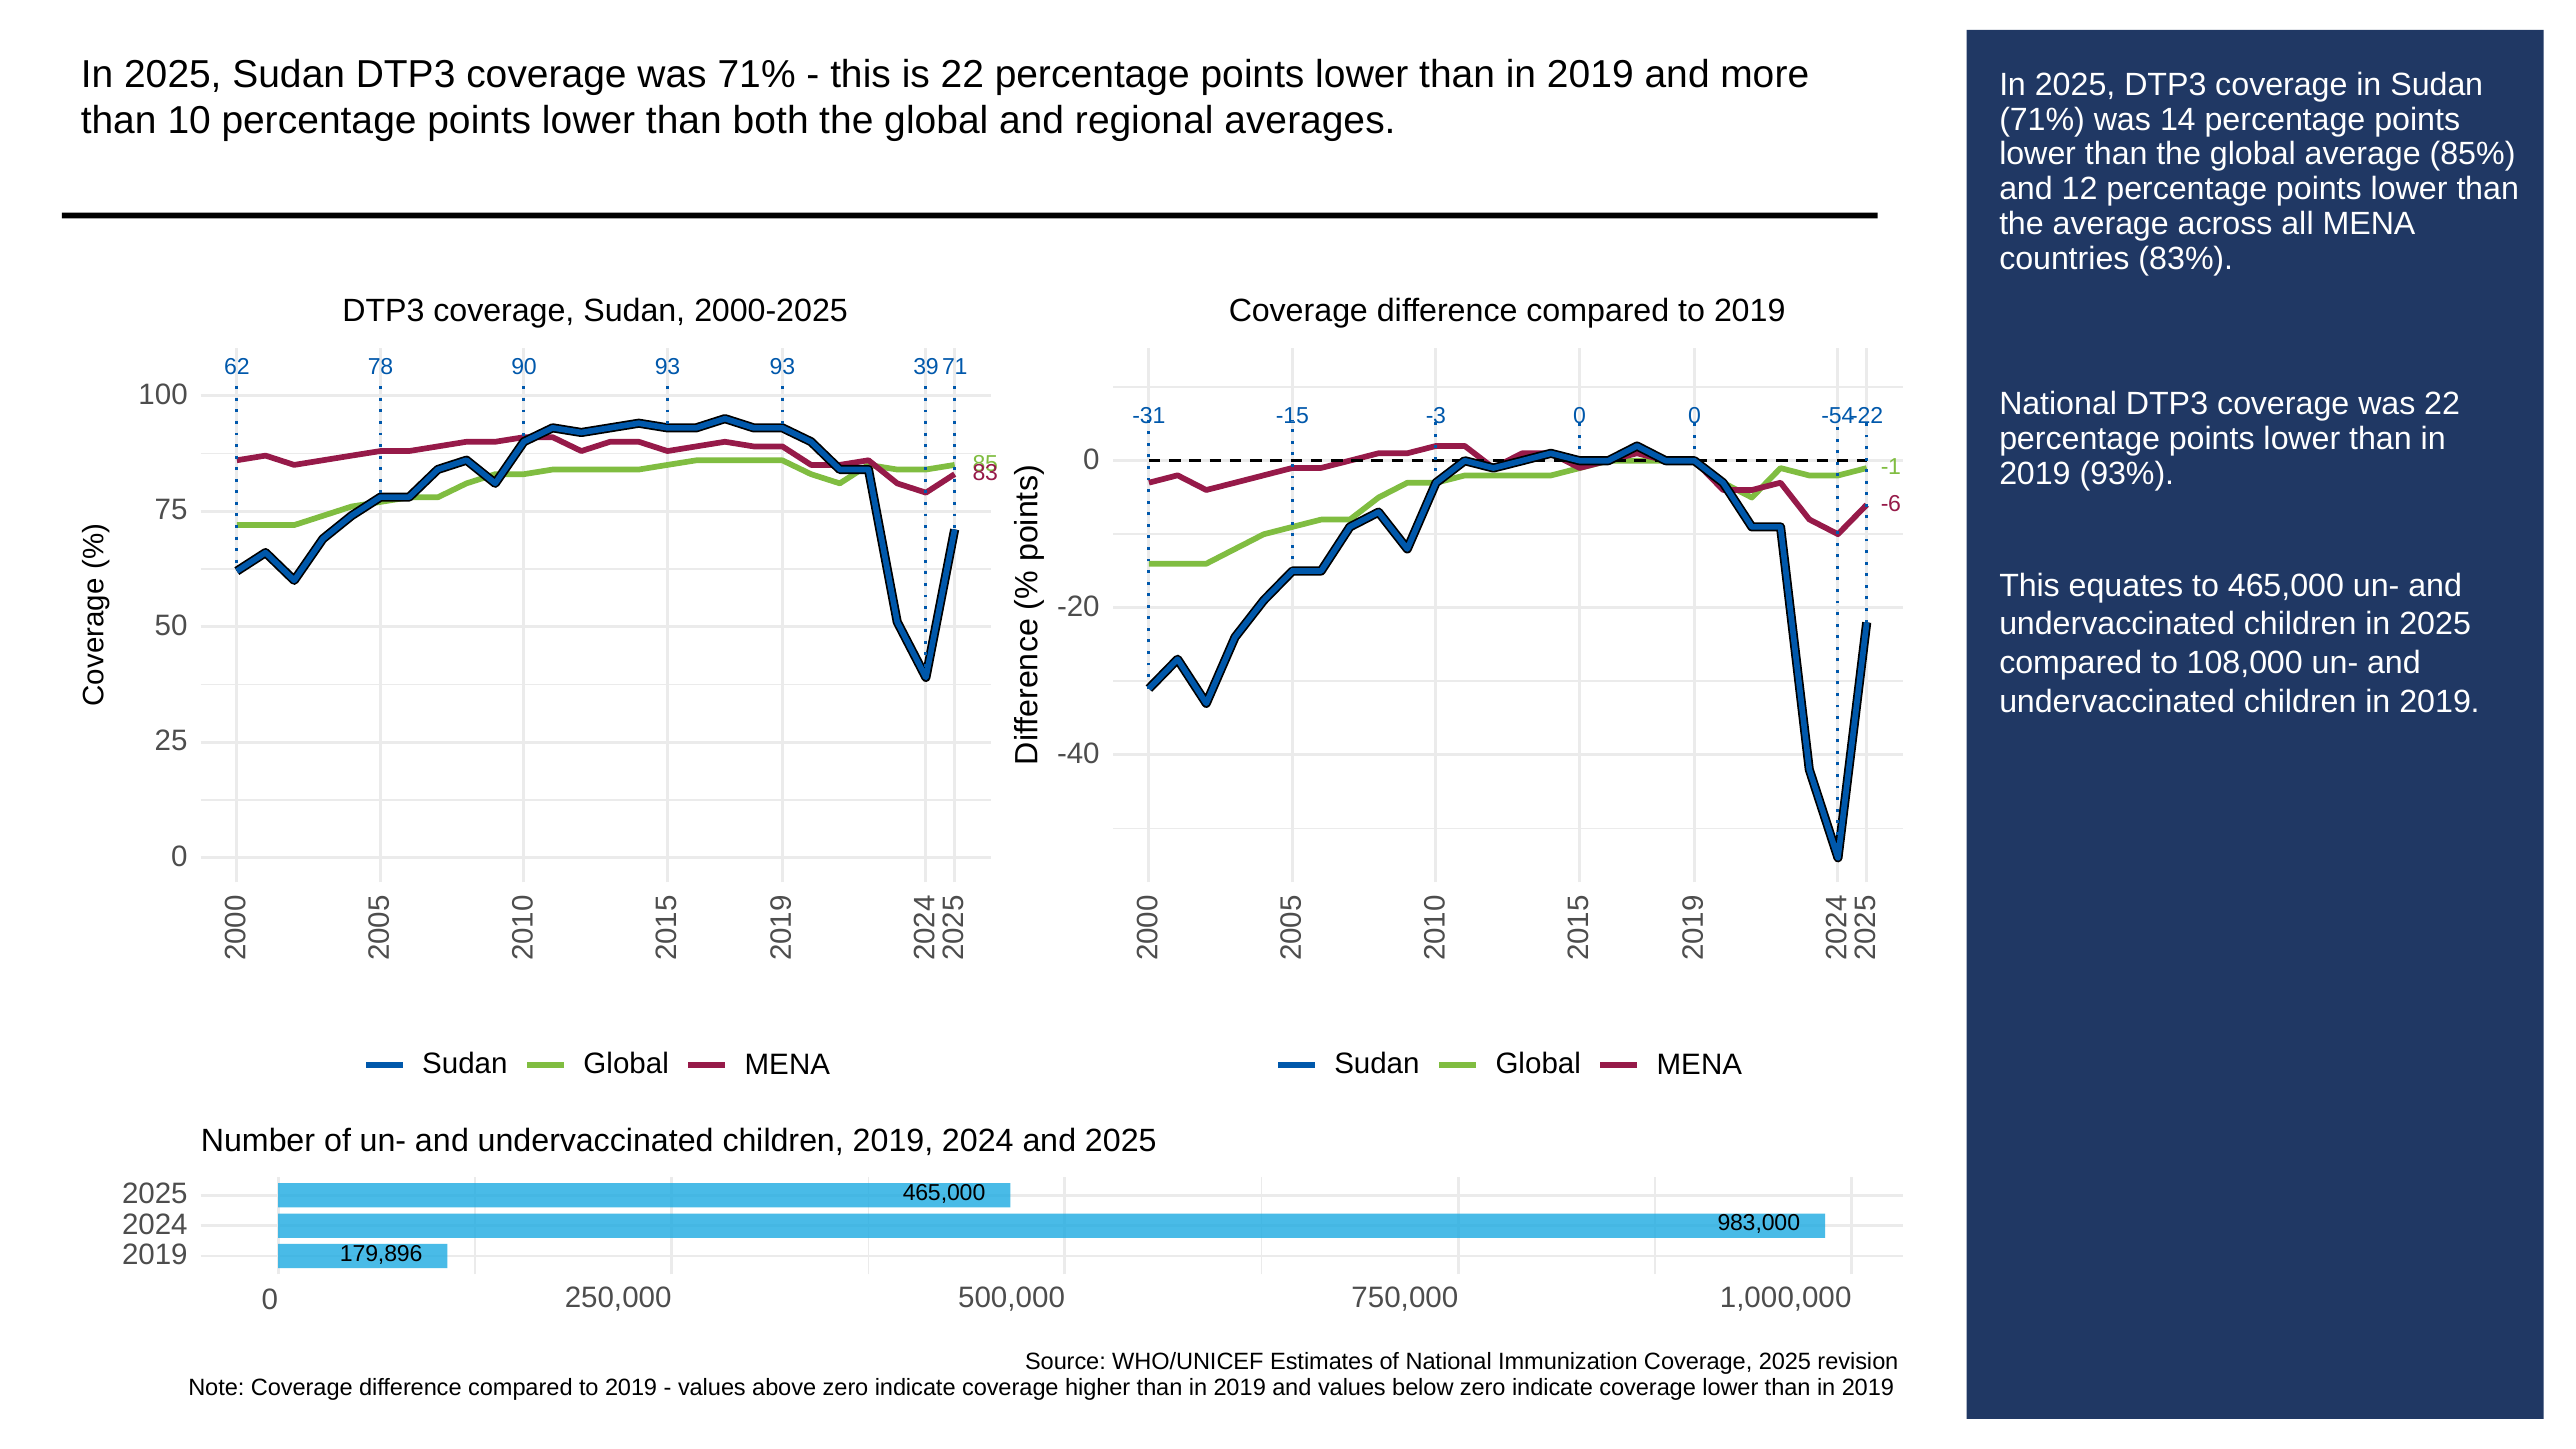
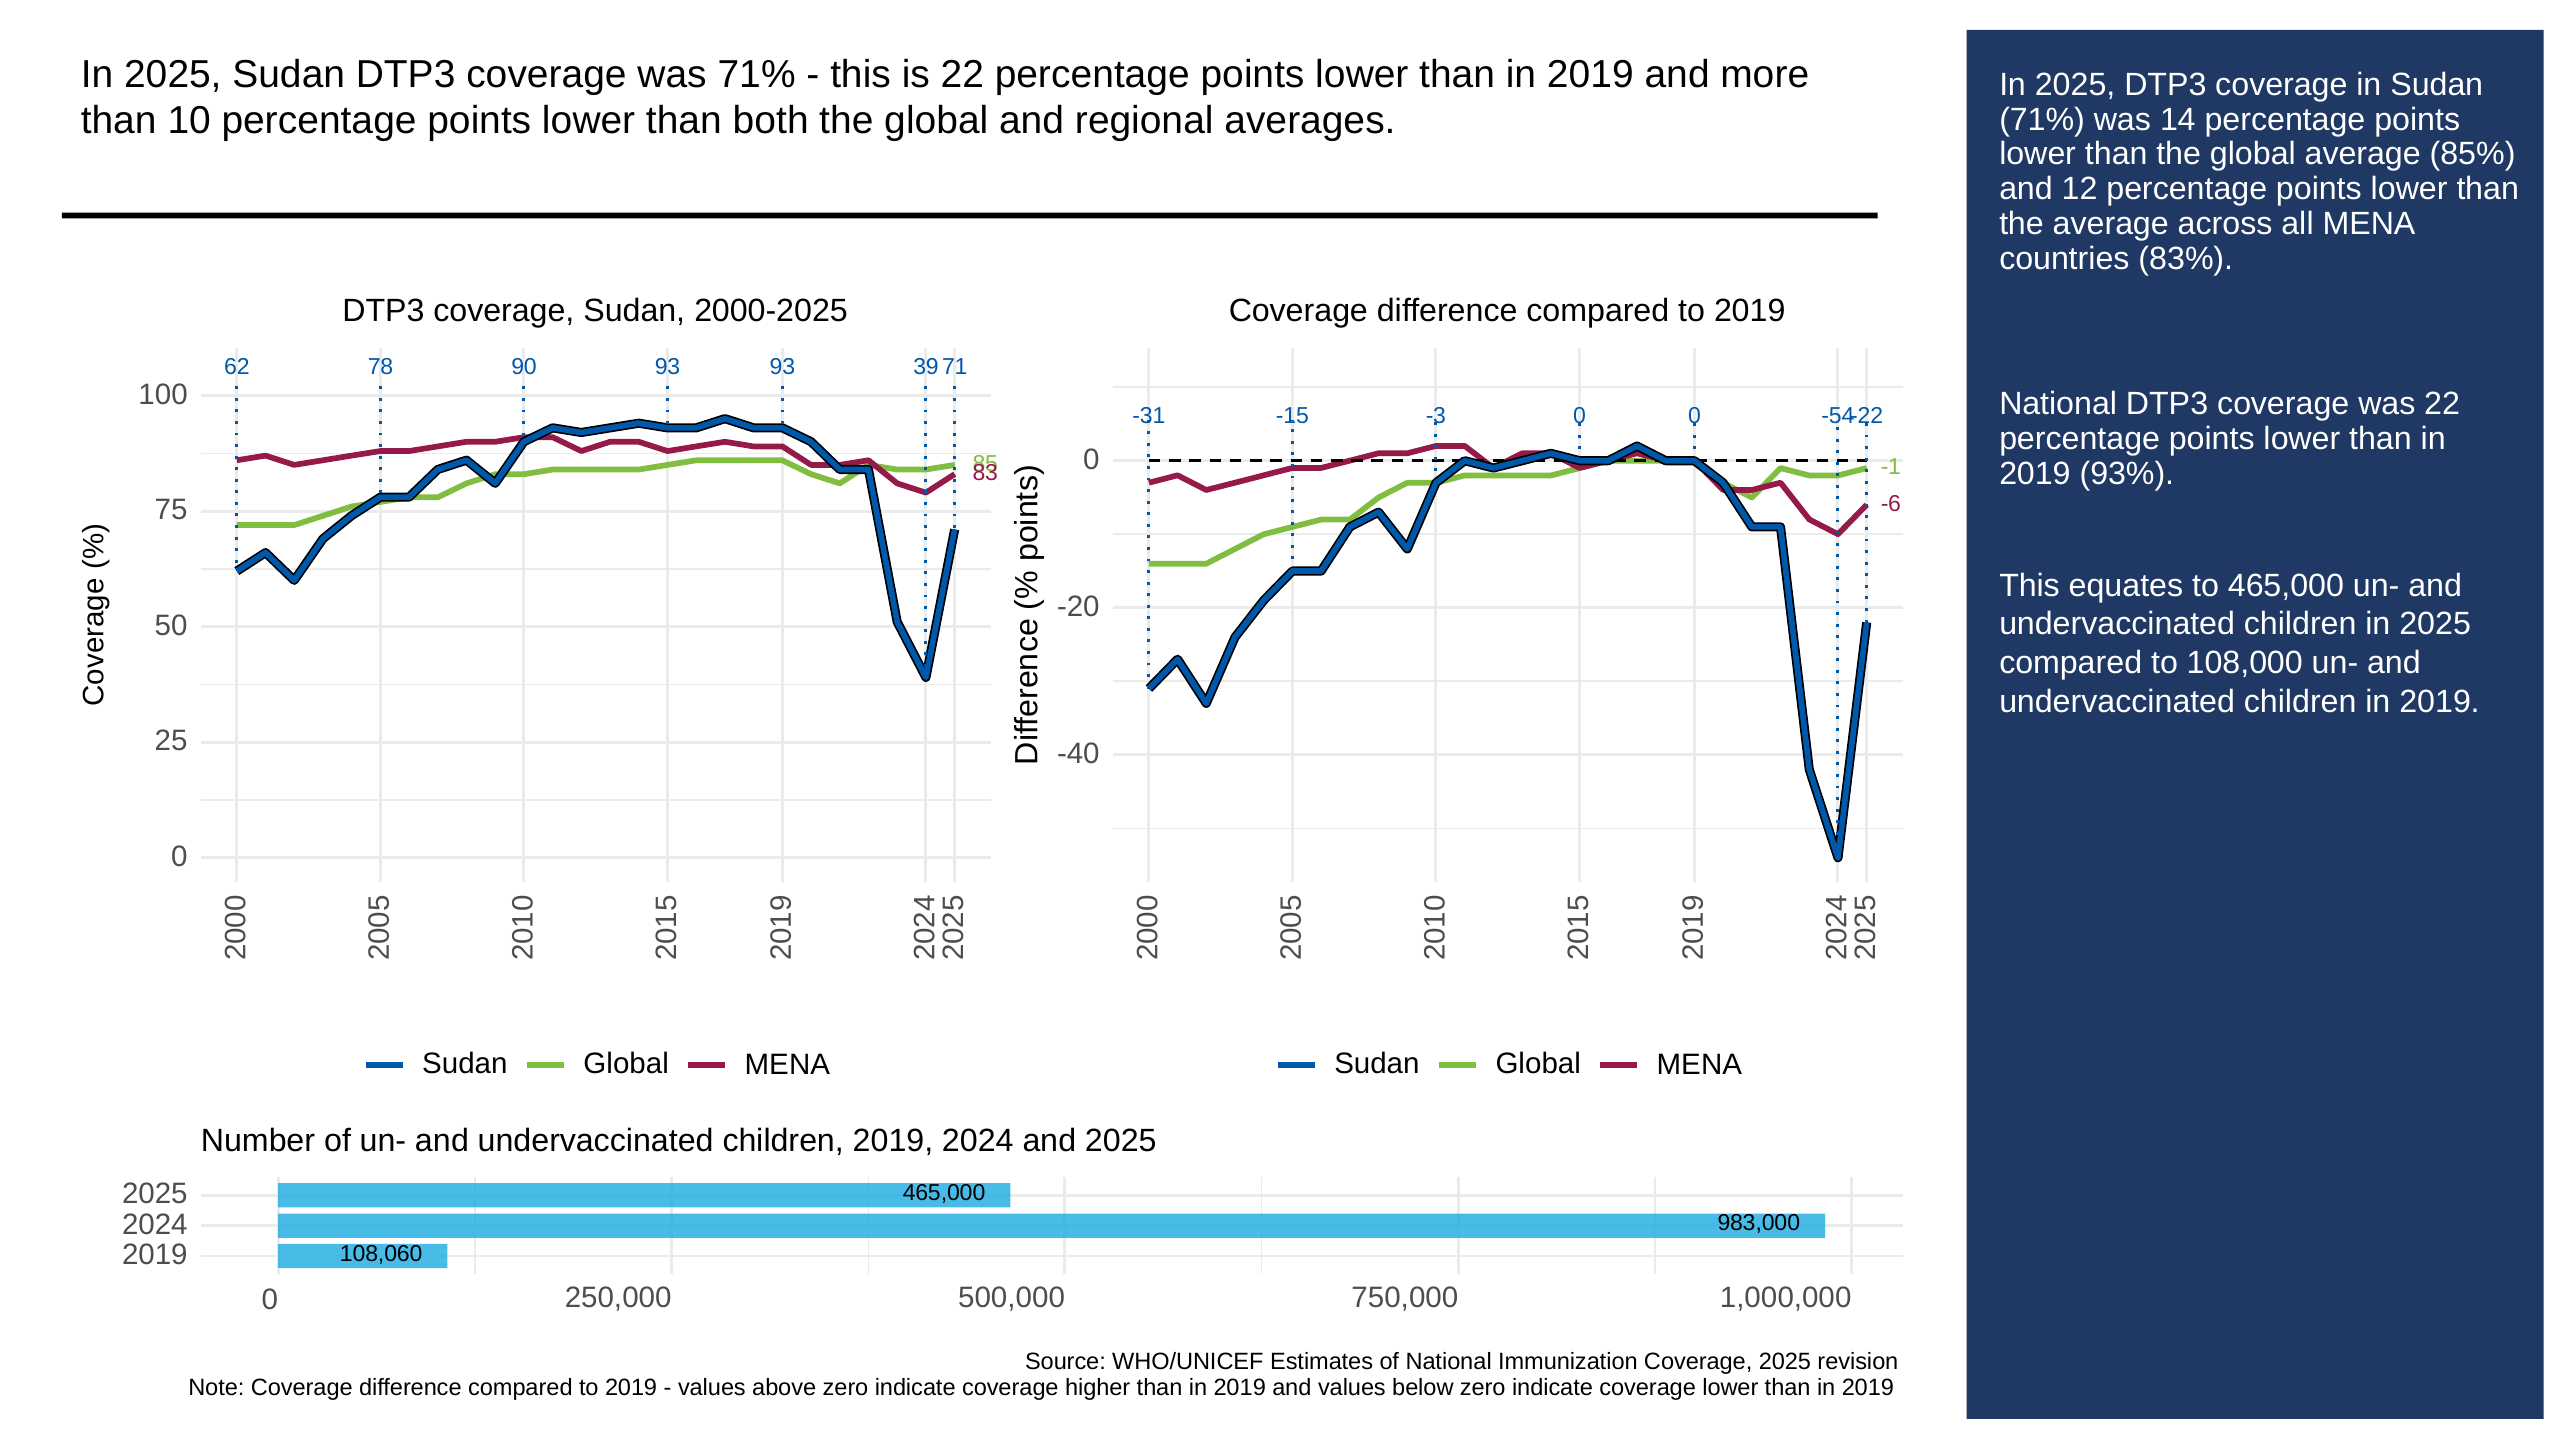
179,896: 179,896 -> 108,060
